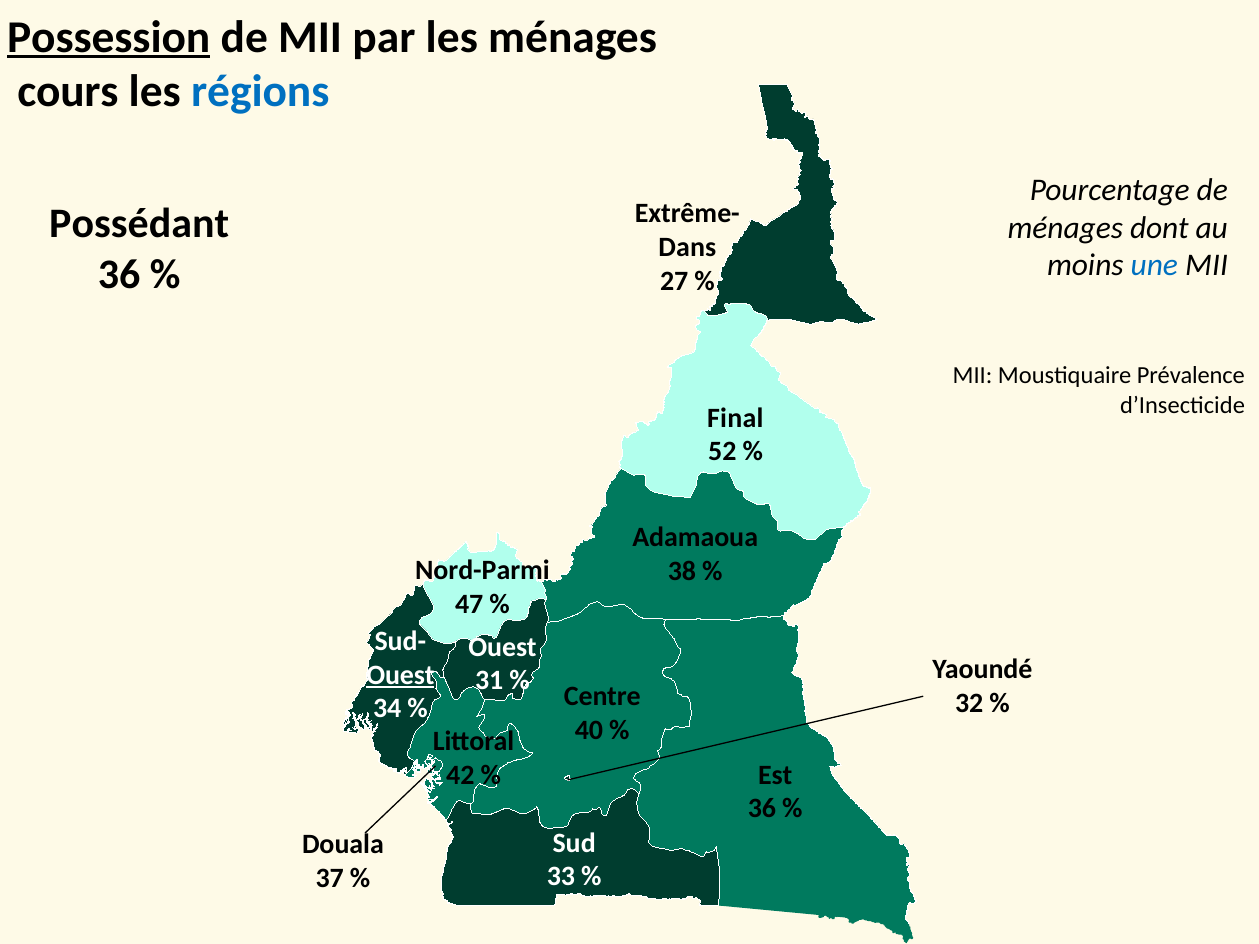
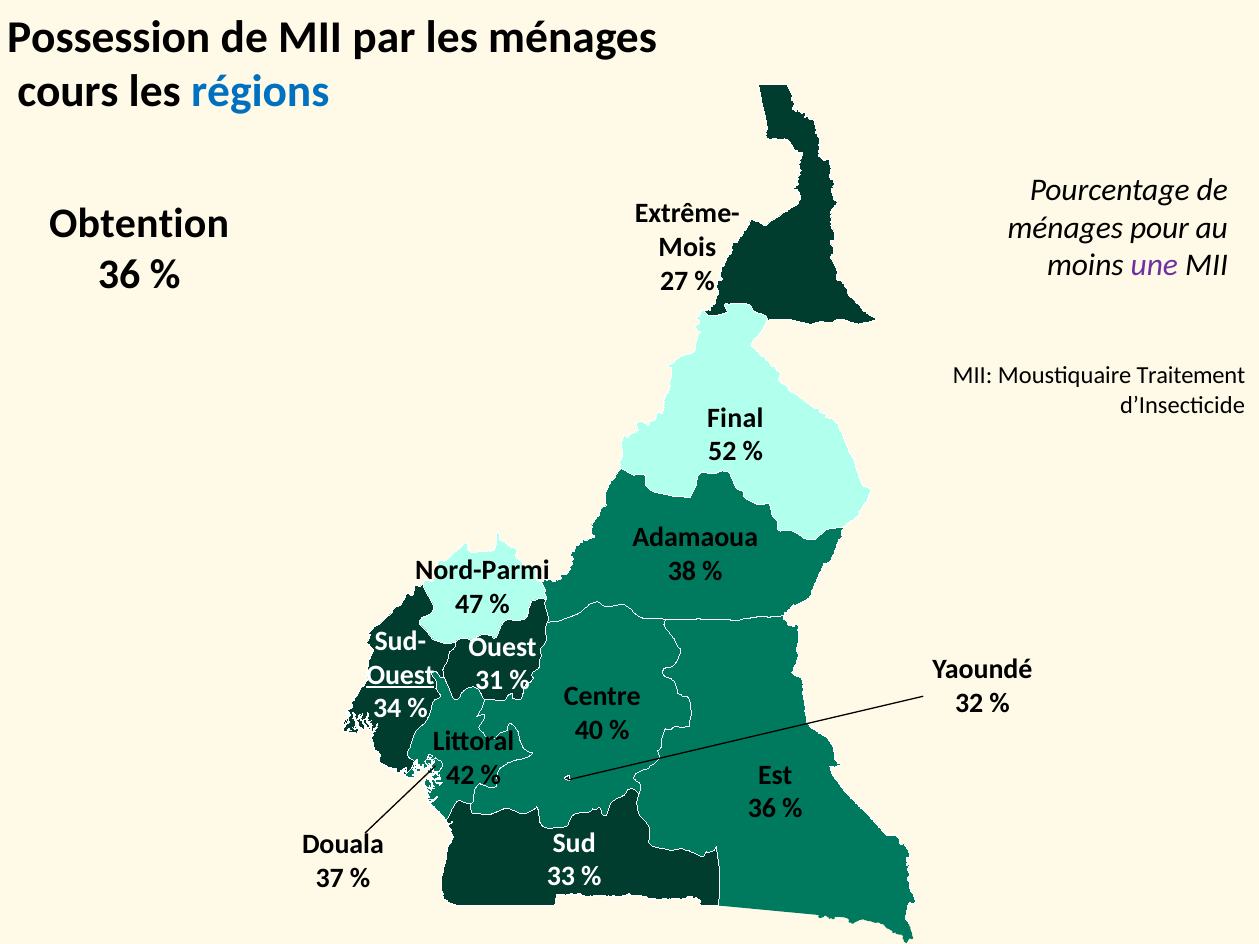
Possession underline: present -> none
Possédant: Possédant -> Obtention
dont: dont -> pour
Dans: Dans -> Mois
une colour: blue -> purple
Prévalence: Prévalence -> Traitement
